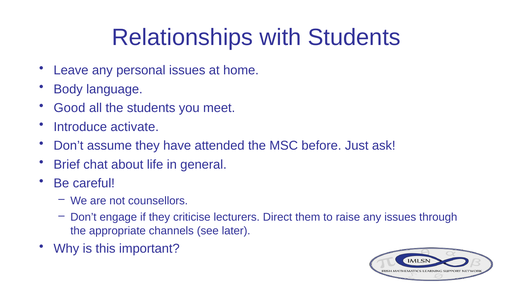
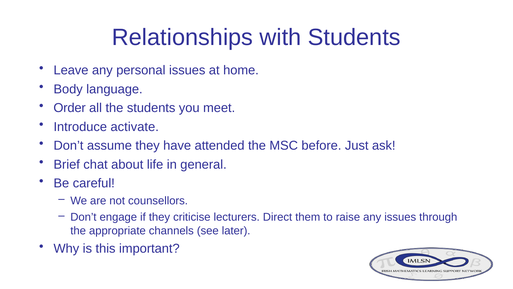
Good: Good -> Order
